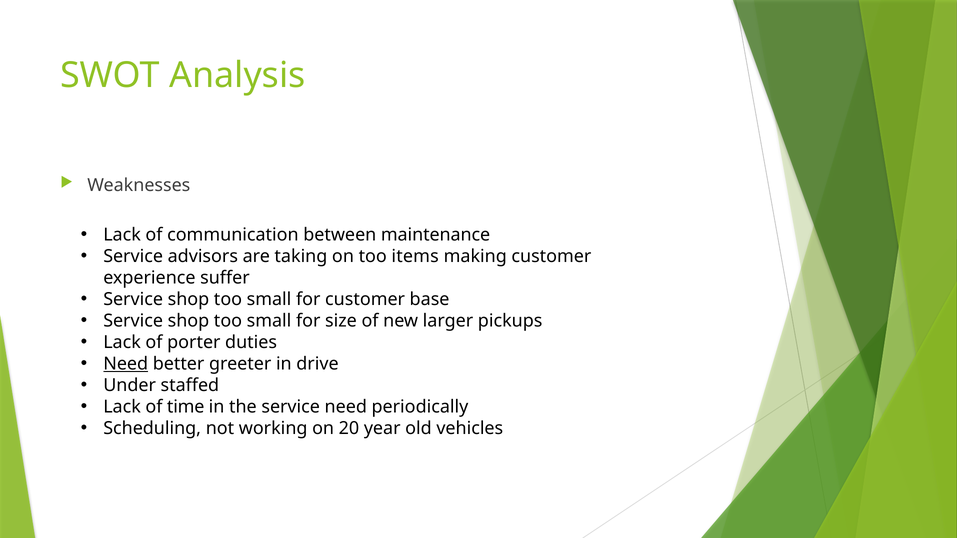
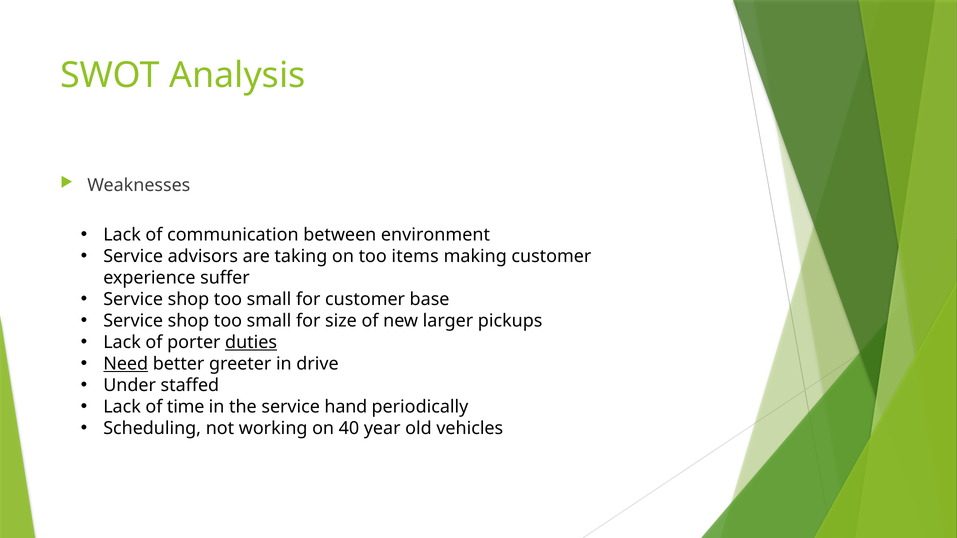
maintenance: maintenance -> environment
duties underline: none -> present
service need: need -> hand
20: 20 -> 40
